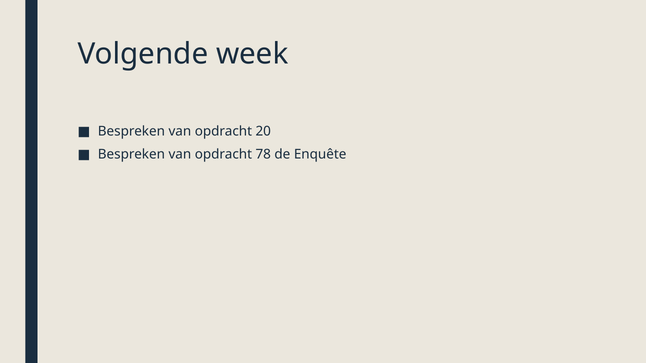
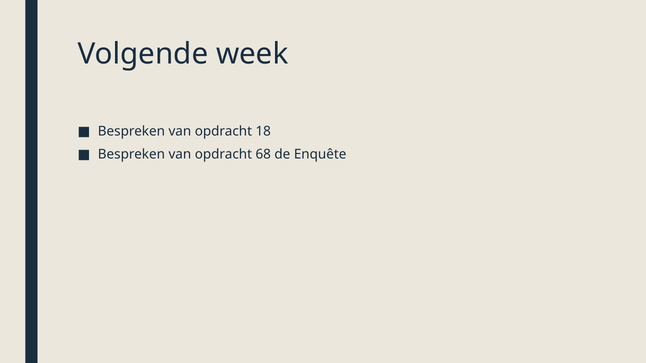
20: 20 -> 18
78: 78 -> 68
